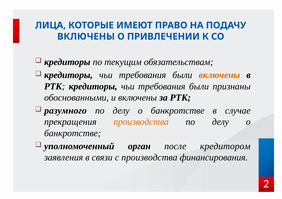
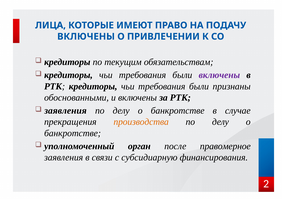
включены at (219, 75) colour: orange -> purple
разумного at (65, 111): разумного -> заявления
кредитором: кредитором -> правомерное
с производства: производства -> субсидиарную
